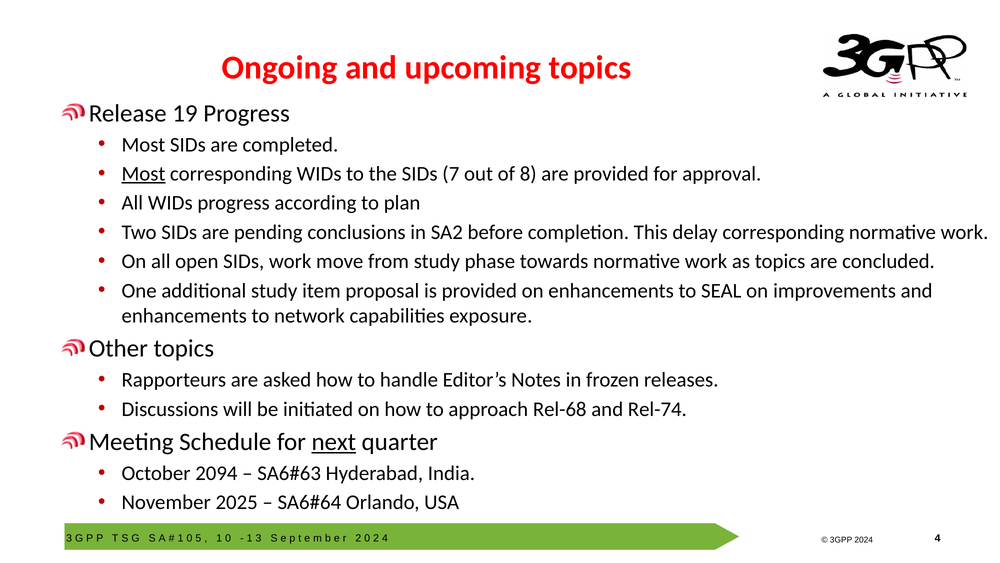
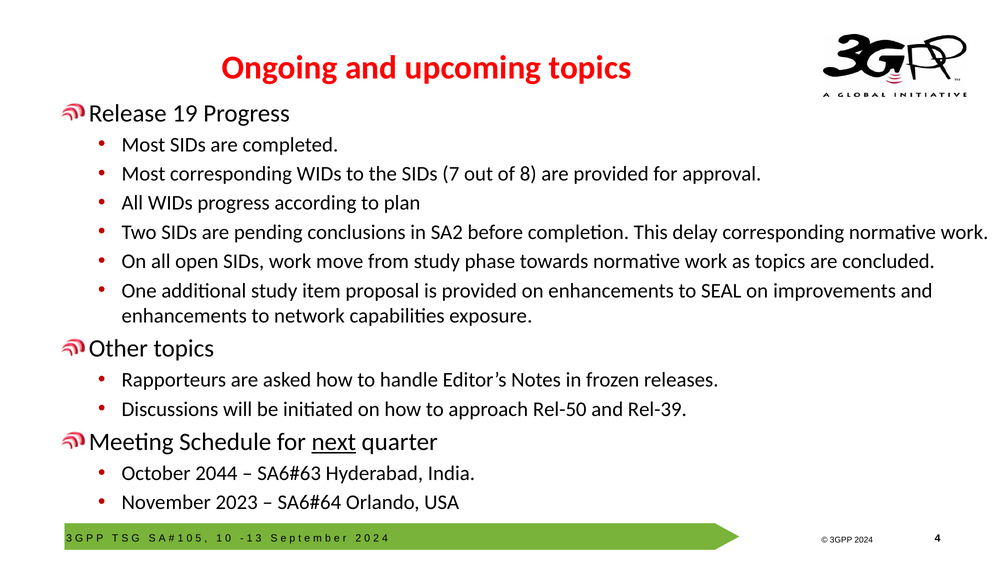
Most at (143, 174) underline: present -> none
Rel-68: Rel-68 -> Rel-50
Rel-74: Rel-74 -> Rel-39
2094: 2094 -> 2044
2025: 2025 -> 2023
